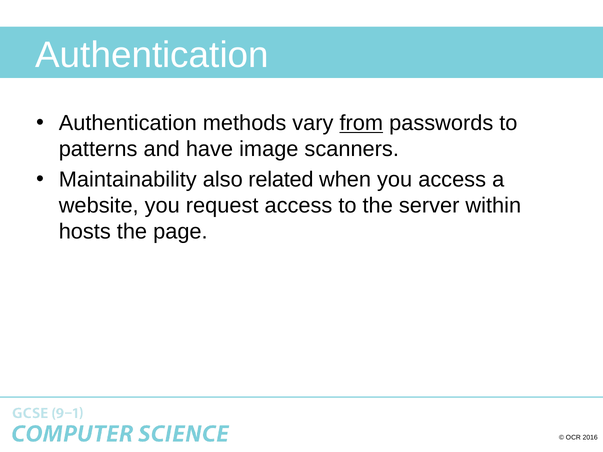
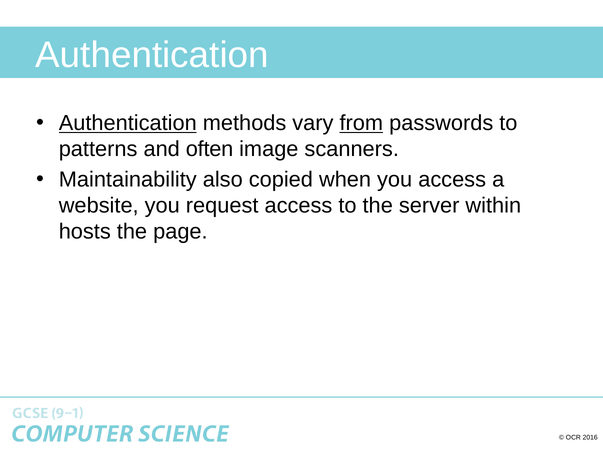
Authentication at (128, 123) underline: none -> present
have: have -> often
related: related -> copied
